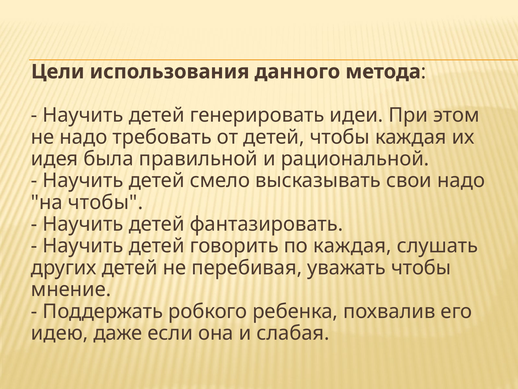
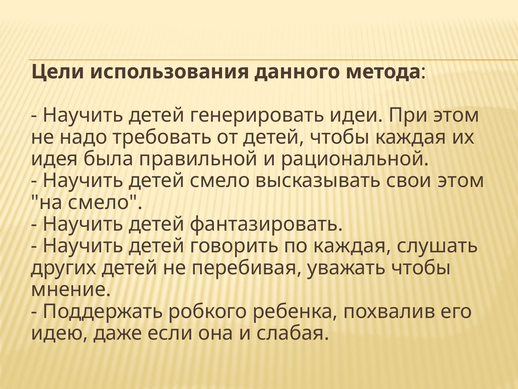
свои надо: надо -> этом
на чтобы: чтобы -> смело
